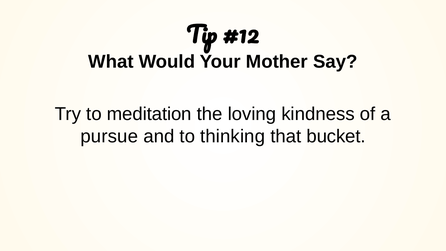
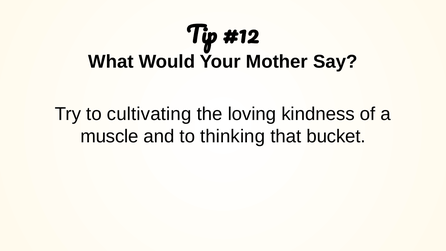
meditation: meditation -> cultivating
pursue: pursue -> muscle
